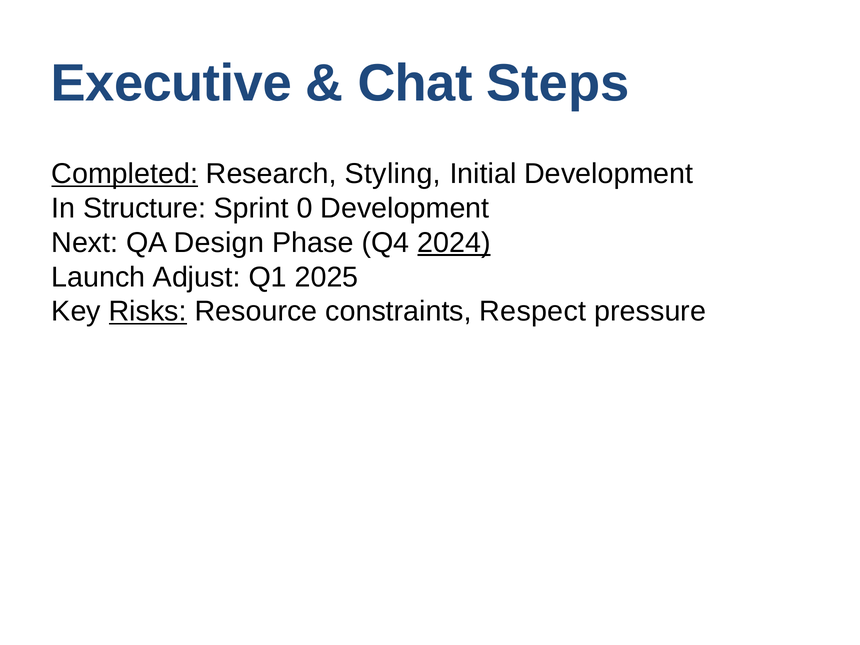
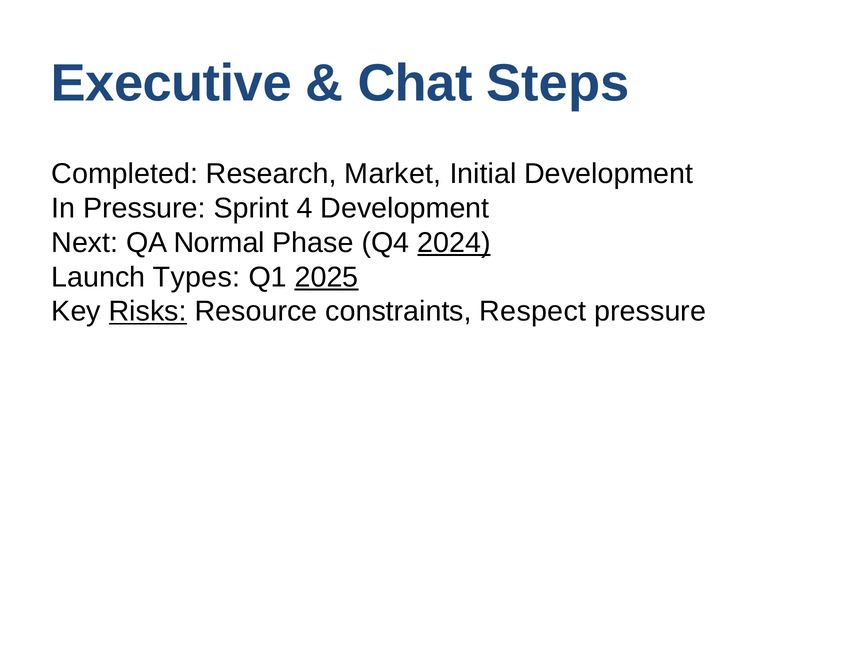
Completed underline: present -> none
Styling: Styling -> Market
In Structure: Structure -> Pressure
0: 0 -> 4
Design: Design -> Normal
Adjust: Adjust -> Types
2025 underline: none -> present
